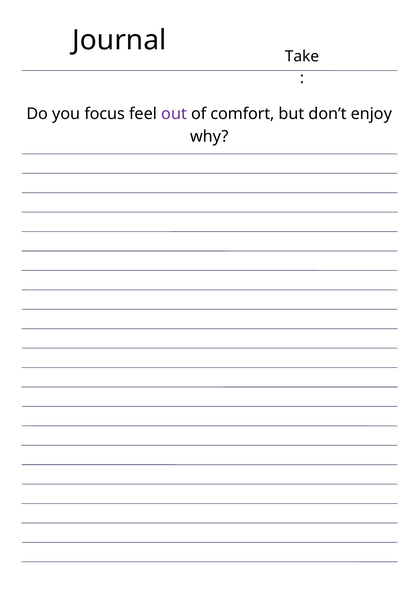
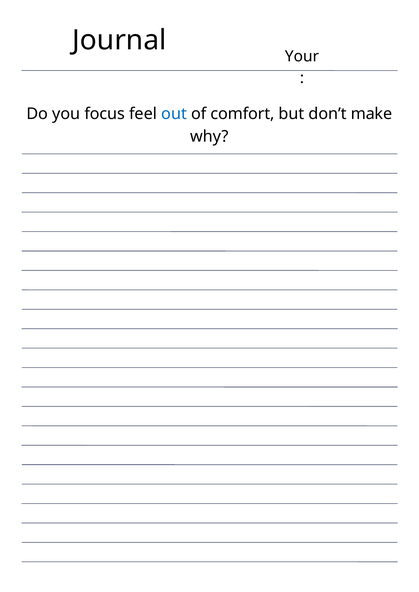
Take: Take -> Your
out colour: purple -> blue
enjoy: enjoy -> make
